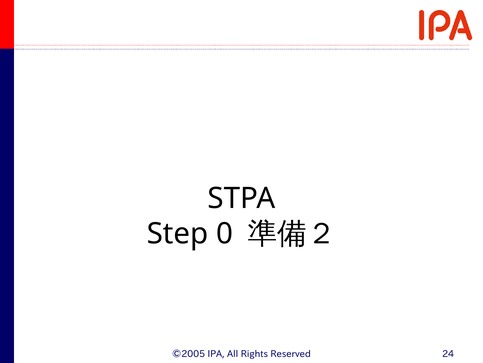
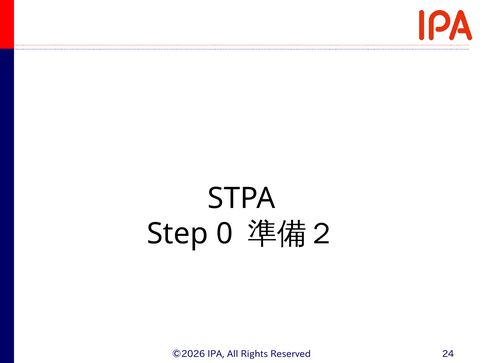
©2005: ©2005 -> ©2026
